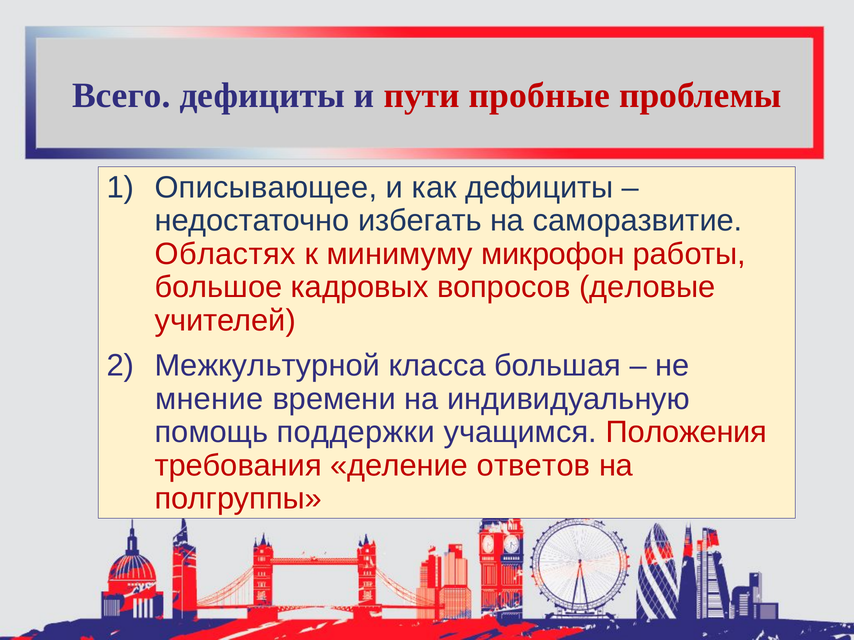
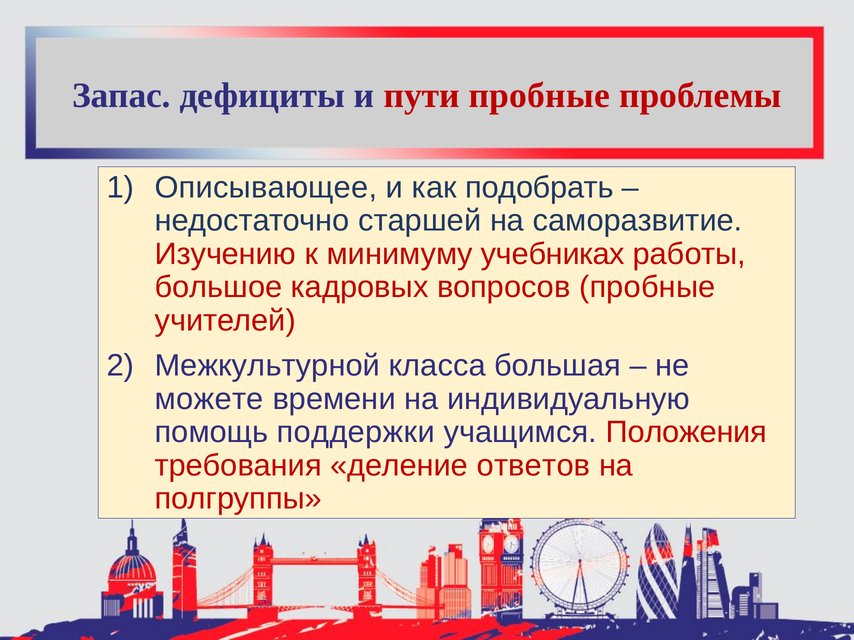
Всего: Всего -> Запас
как дефициты: дефициты -> подобрать
избегать: избегать -> старшей
Областях: Областях -> Изучению
микрофон: микрофон -> учебниках
вопросов деловые: деловые -> пробные
мнение: мнение -> можете
